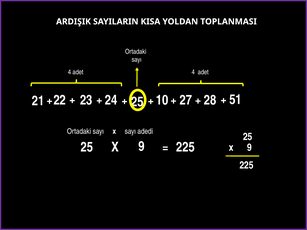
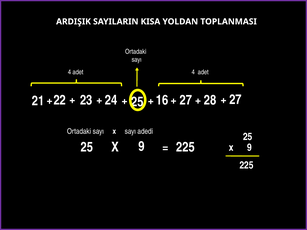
10: 10 -> 16
51 at (235, 100): 51 -> 27
